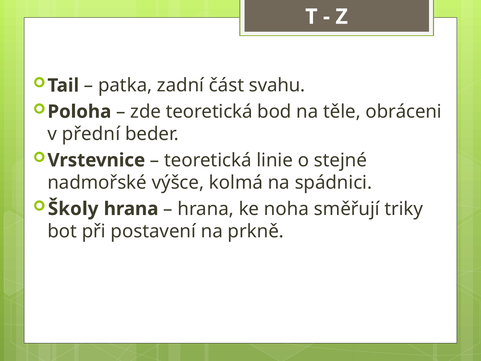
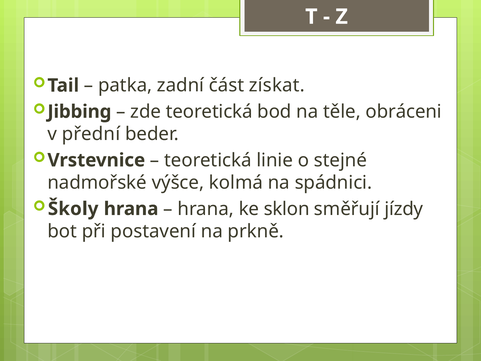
svahu: svahu -> získat
Poloha: Poloha -> Jibbing
noha: noha -> sklon
triky: triky -> jízdy
